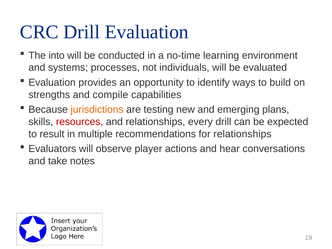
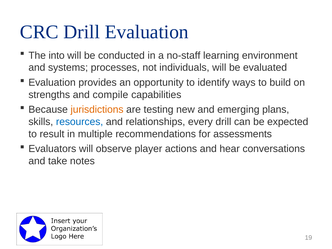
no-time: no-time -> no-staff
resources colour: red -> blue
for relationships: relationships -> assessments
